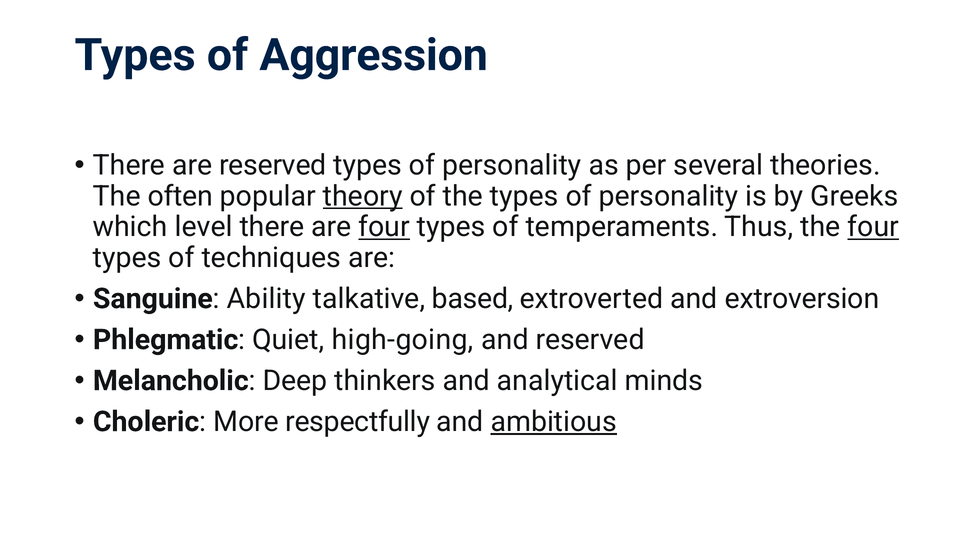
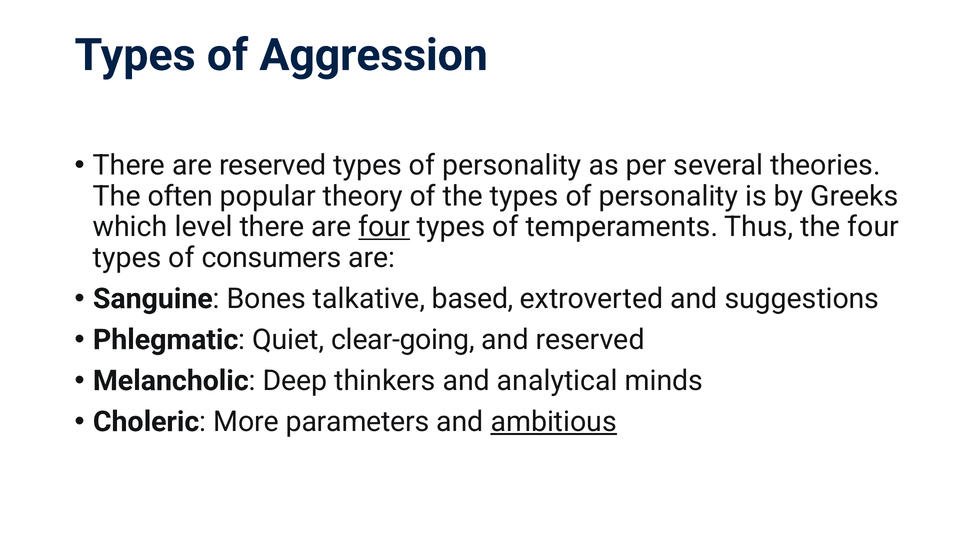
theory underline: present -> none
four at (873, 227) underline: present -> none
techniques: techniques -> consumers
Ability: Ability -> Bones
extroversion: extroversion -> suggestions
high-going: high-going -> clear-going
respectfully: respectfully -> parameters
